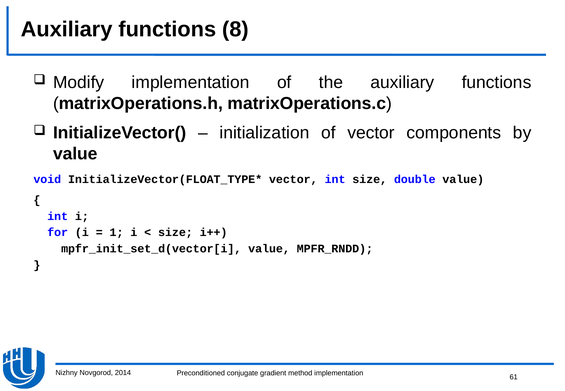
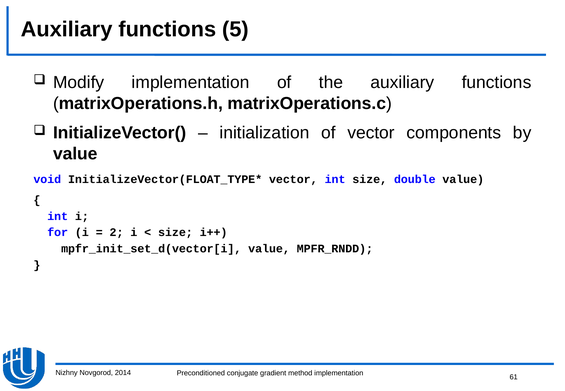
8: 8 -> 5
1: 1 -> 2
